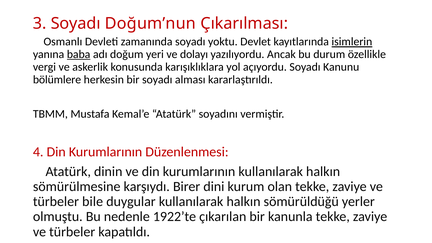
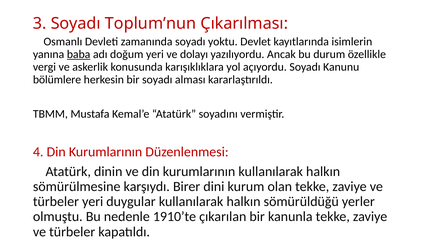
Doğum’nun: Doğum’nun -> Toplum’nun
isimlerin underline: present -> none
türbeler bile: bile -> yeri
1922’te: 1922’te -> 1910’te
